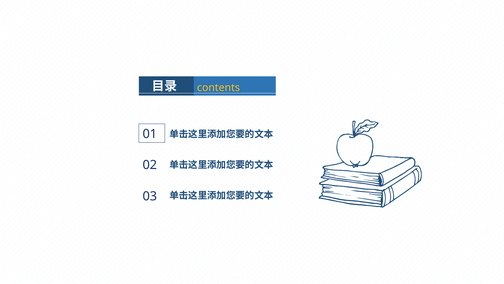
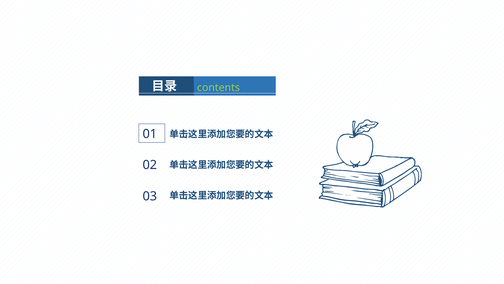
contents colour: yellow -> light green
